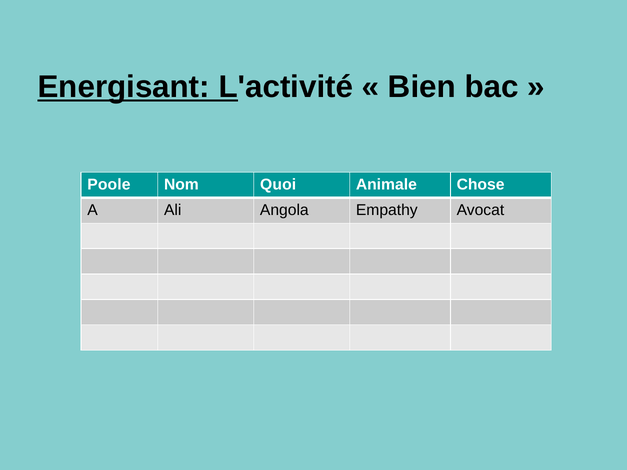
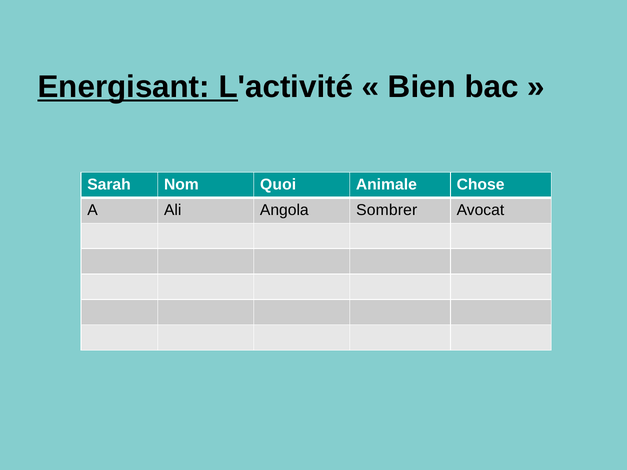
Poole: Poole -> Sarah
Empathy: Empathy -> Sombrer
